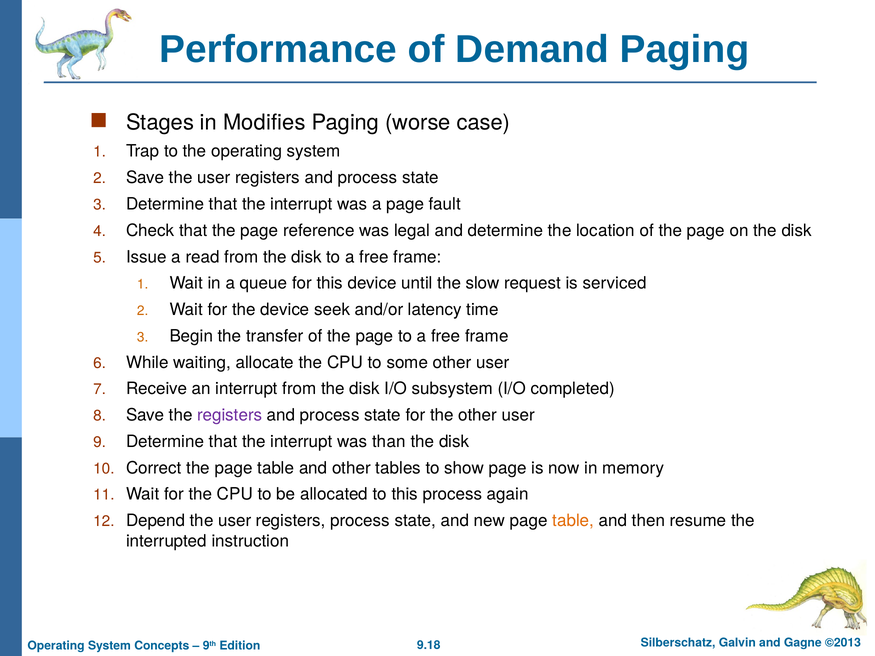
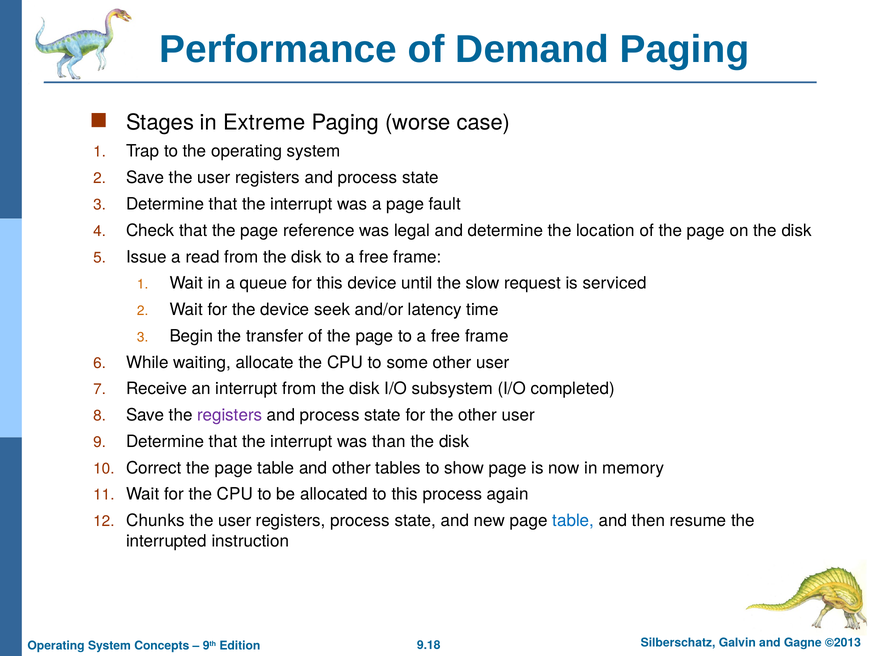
Modifies: Modifies -> Extreme
Depend: Depend -> Chunks
table at (573, 521) colour: orange -> blue
